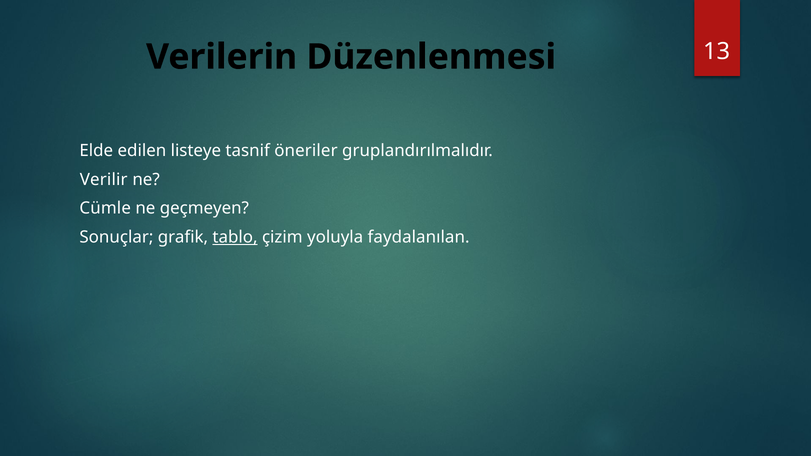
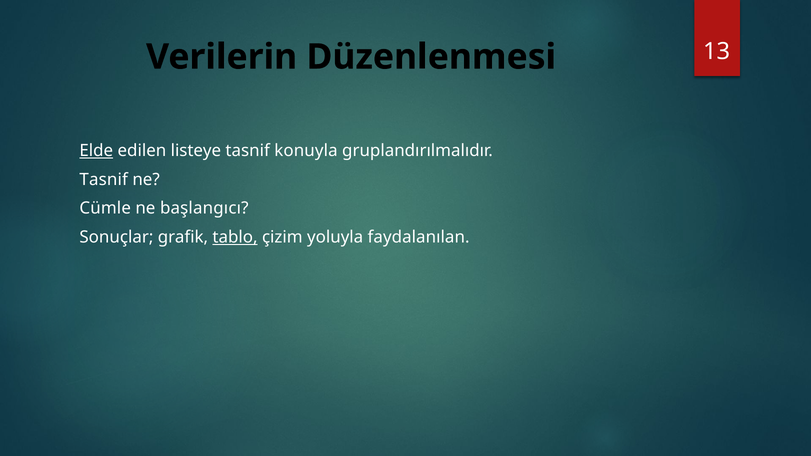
Elde underline: none -> present
öneriler: öneriler -> konuyla
Verilir at (104, 180): Verilir -> Tasnif
geçmeyen: geçmeyen -> başlangıcı
